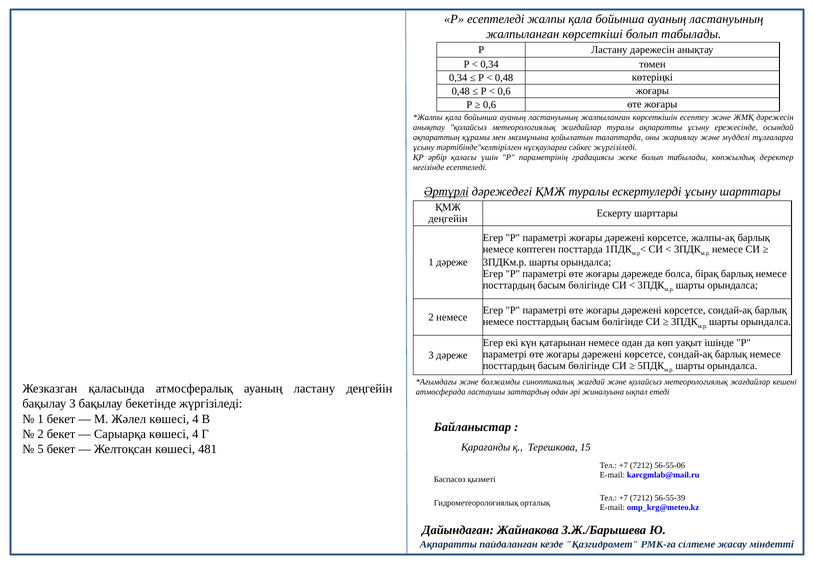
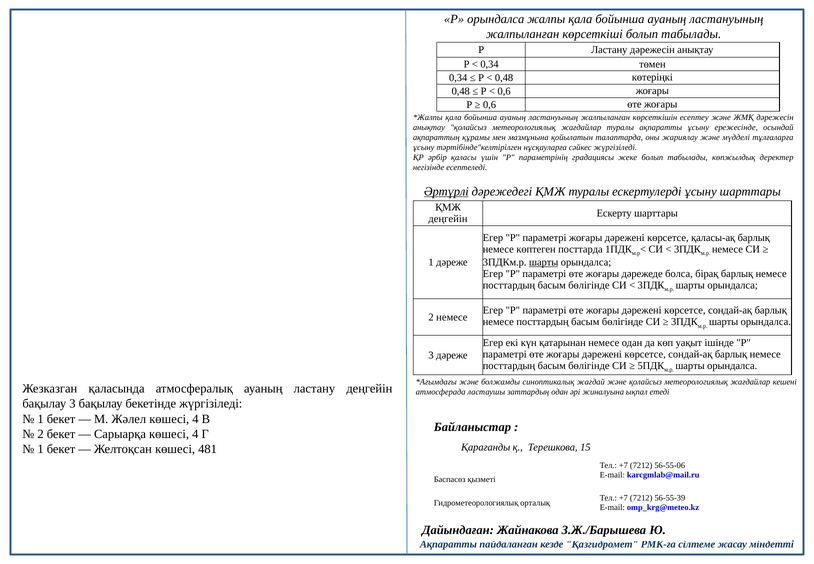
Р есептеледі: есептеледі -> орындалса
жалпы-ақ: жалпы-ақ -> қаласы-ақ
шарты at (544, 262) underline: none -> present
5 at (41, 449): 5 -> 1
